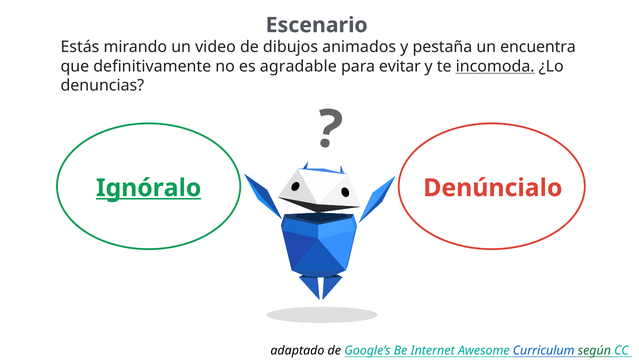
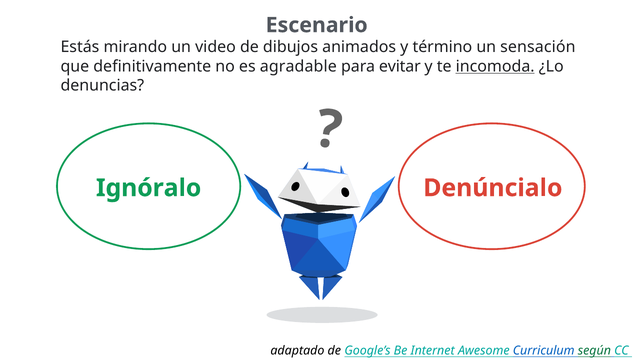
pestaña: pestaña -> término
encuentra: encuentra -> sensación
Ignóralo underline: present -> none
